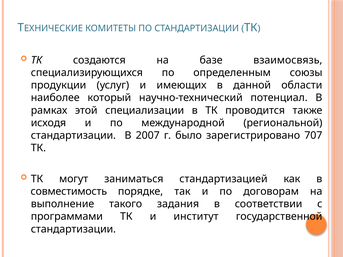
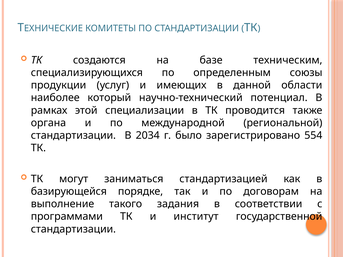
взаимосвязь: взаимосвязь -> техническим
исходя: исходя -> органа
2007: 2007 -> 2034
707: 707 -> 554
совместимость: совместимость -> базирующейся
